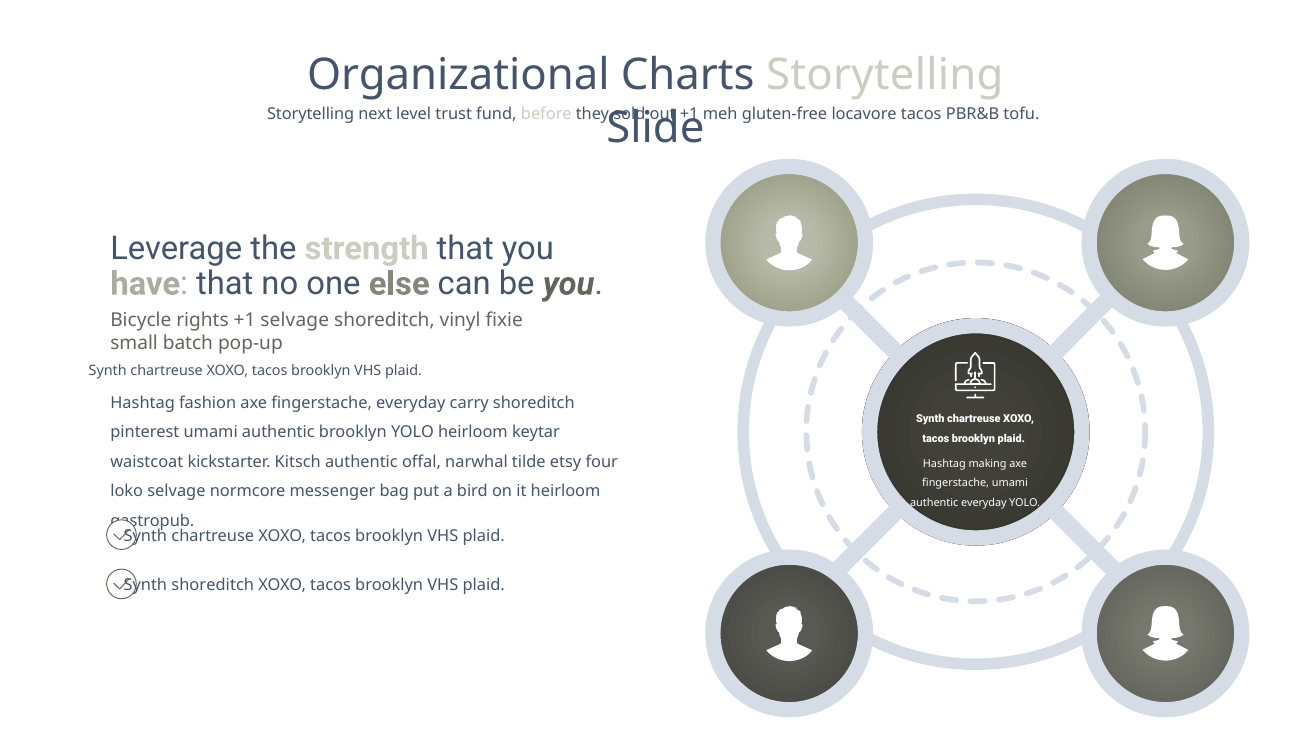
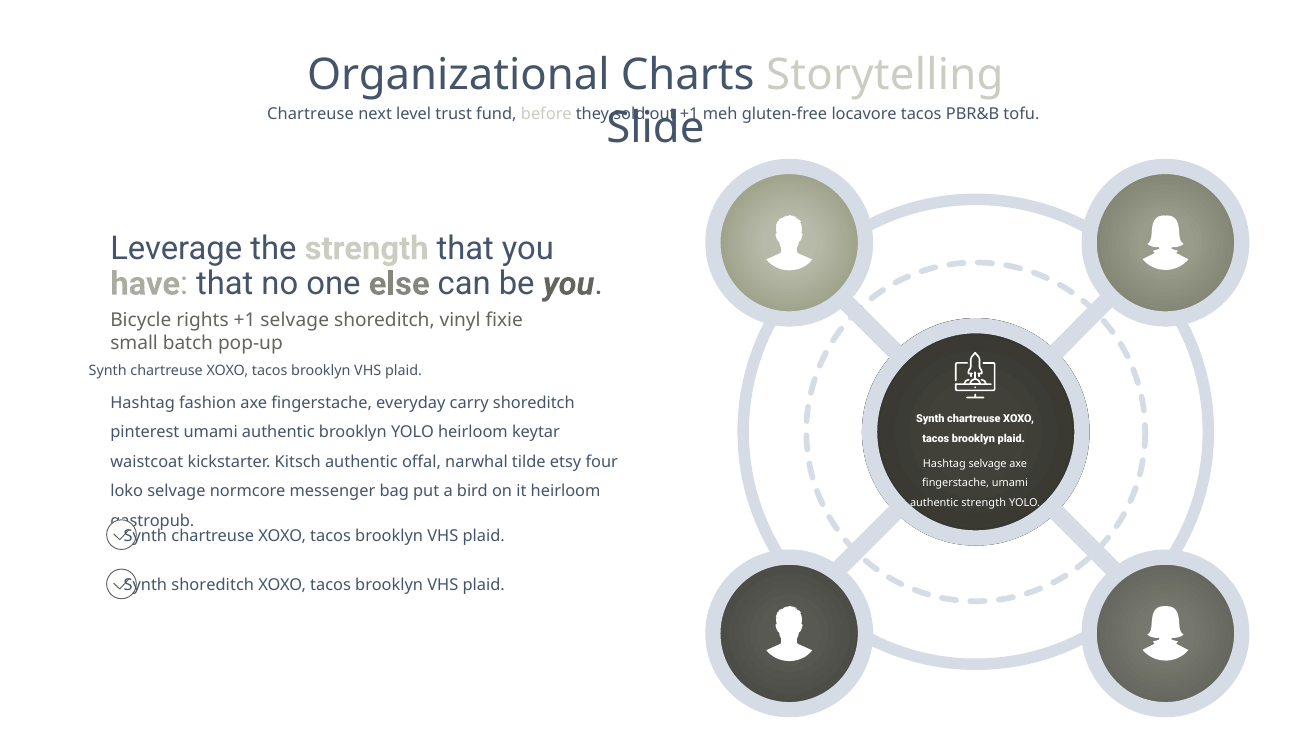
Storytelling at (311, 114): Storytelling -> Chartreuse
Hashtag making: making -> selvage
authentic everyday: everyday -> strength
